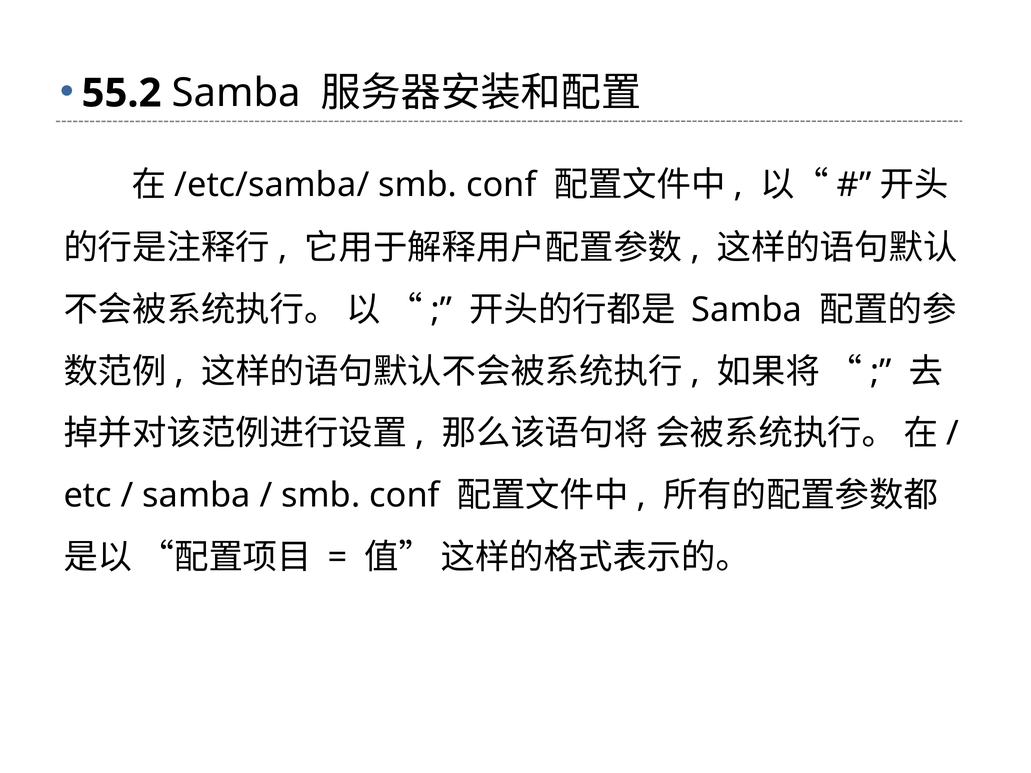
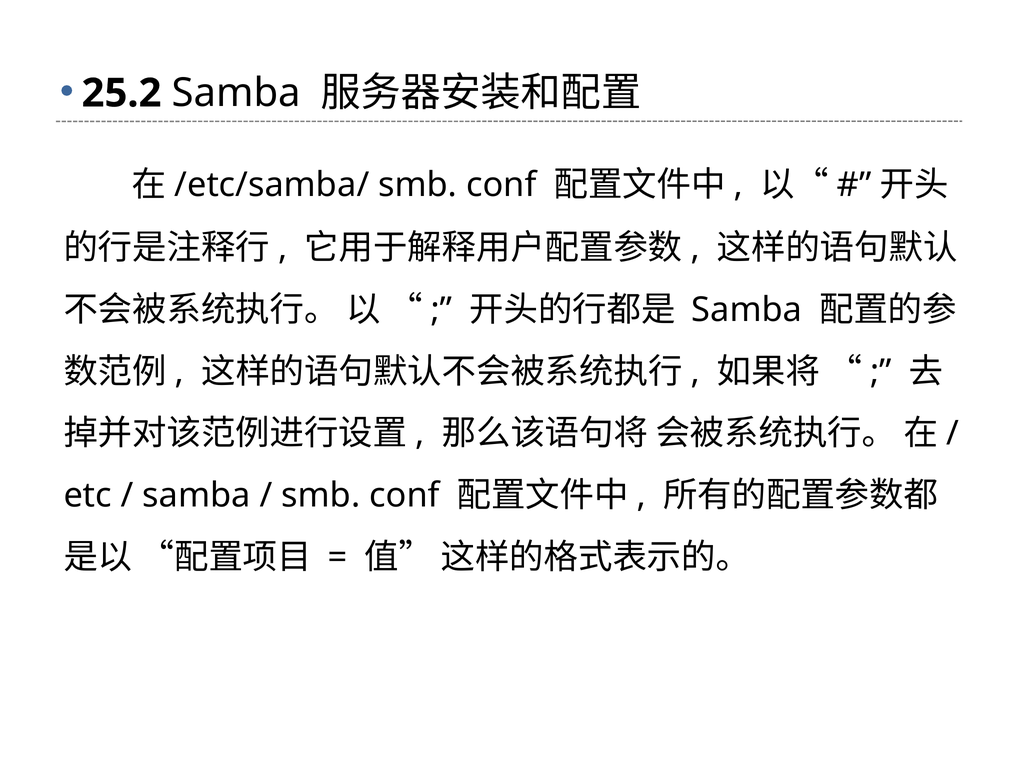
55.2: 55.2 -> 25.2
